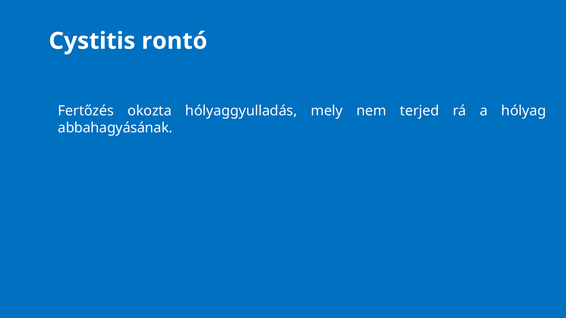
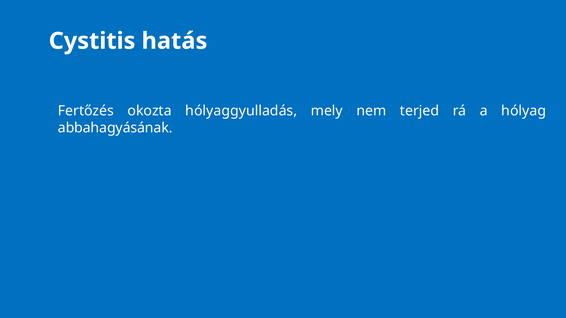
rontó: rontó -> hatás
